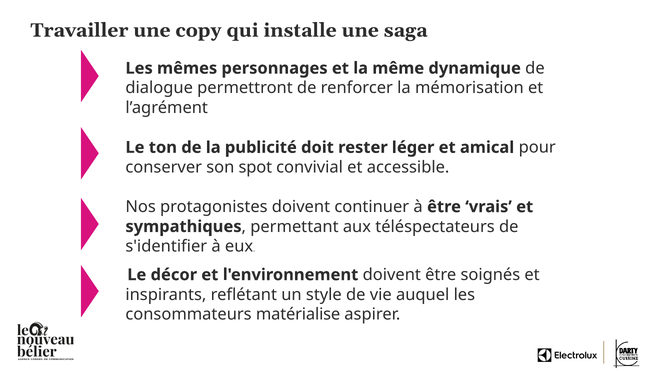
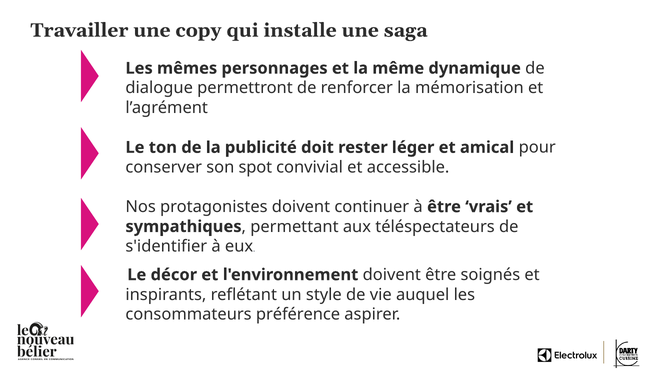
matérialise: matérialise -> préférence
